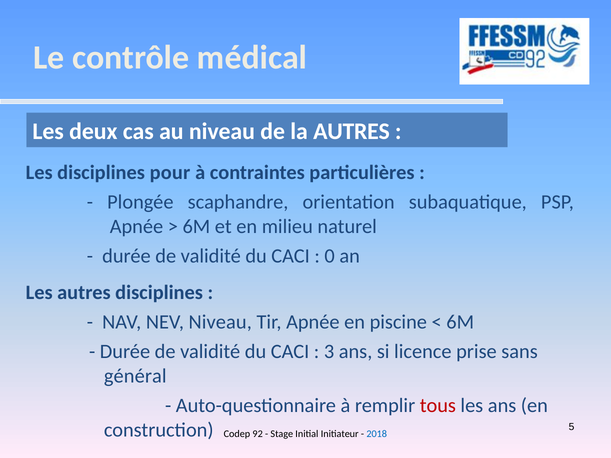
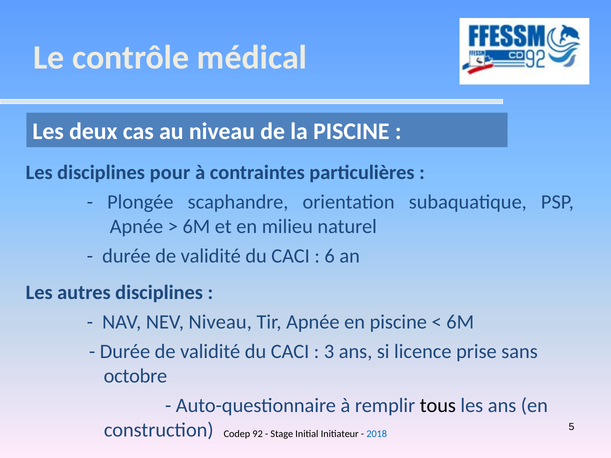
la AUTRES: AUTRES -> PISCINE
0: 0 -> 6
général: général -> octobre
tous colour: red -> black
